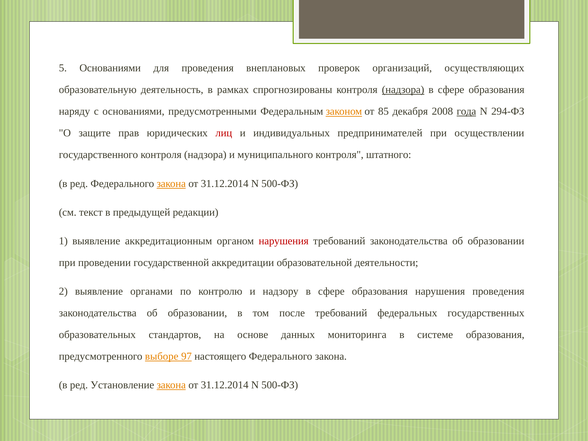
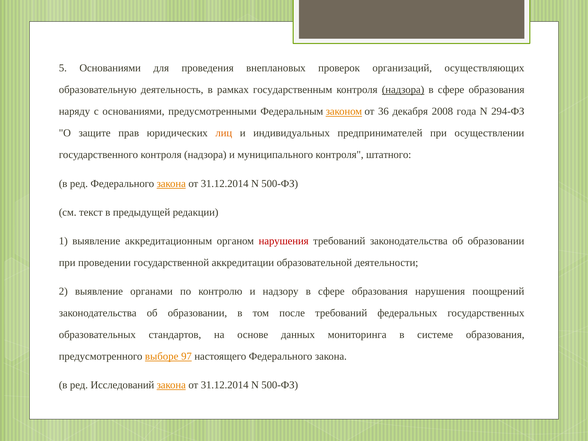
спрогнозированы: спрогнозированы -> государственным
85: 85 -> 36
года underline: present -> none
лиц colour: red -> orange
нарушения проведения: проведения -> поощрений
Установление: Установление -> Исследований
